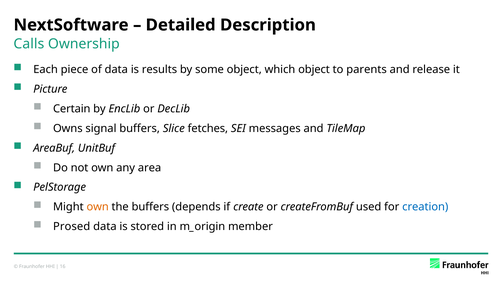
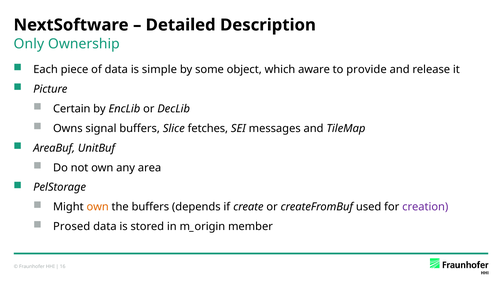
Calls: Calls -> Only
results: results -> simple
which object: object -> aware
parents: parents -> provide
creation colour: blue -> purple
